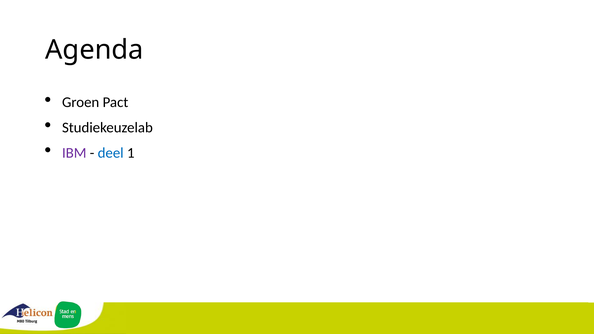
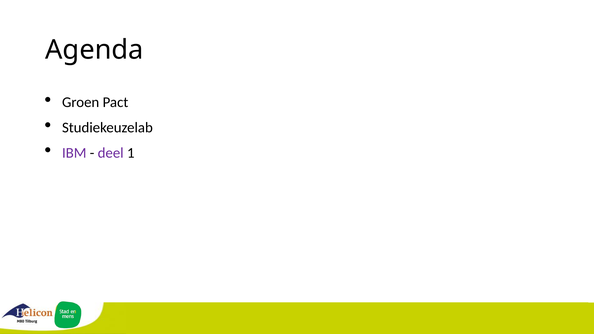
deel colour: blue -> purple
